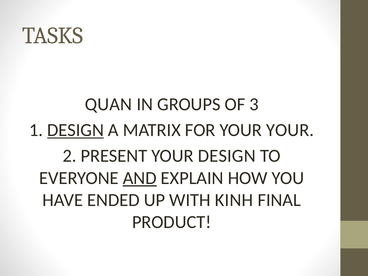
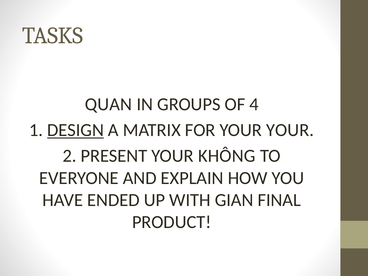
3: 3 -> 4
YOUR DESIGN: DESIGN -> KHÔNG
AND underline: present -> none
KINH: KINH -> GIAN
